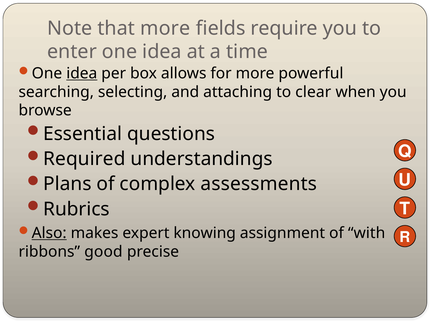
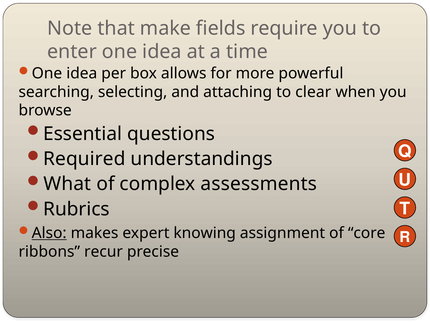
that more: more -> make
idea at (82, 73) underline: present -> none
Plans: Plans -> What
with: with -> core
good: good -> recur
